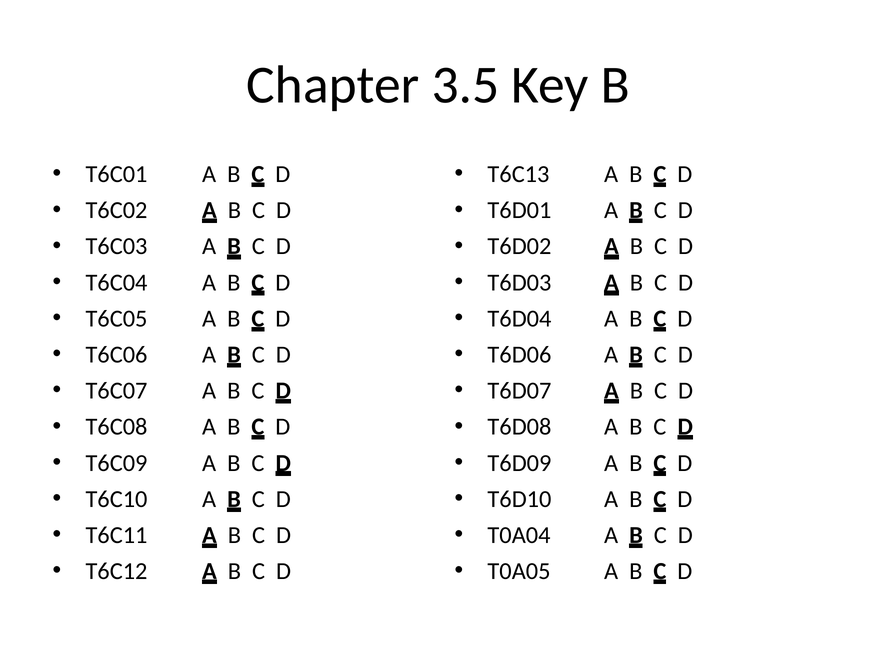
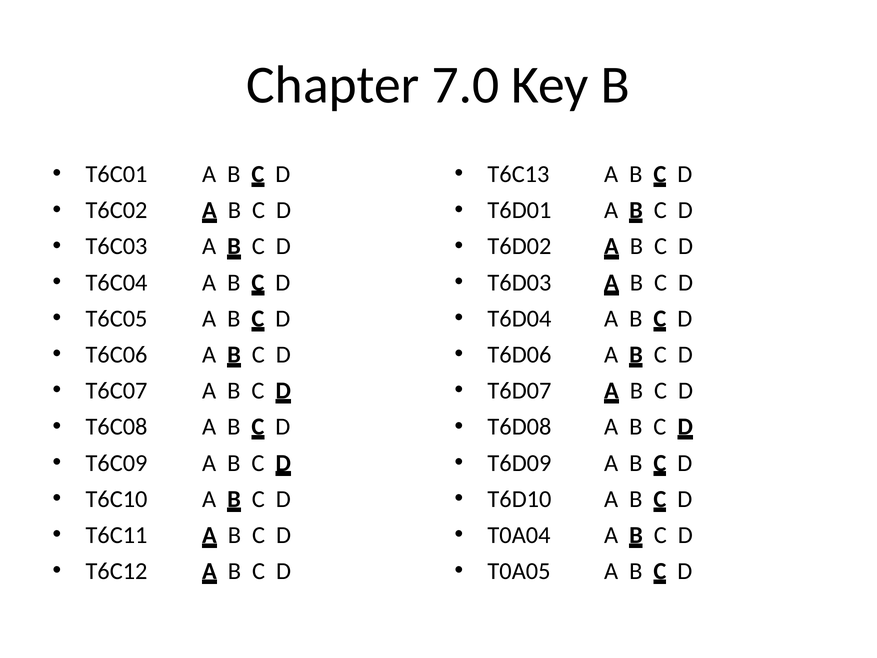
3.5: 3.5 -> 7.0
